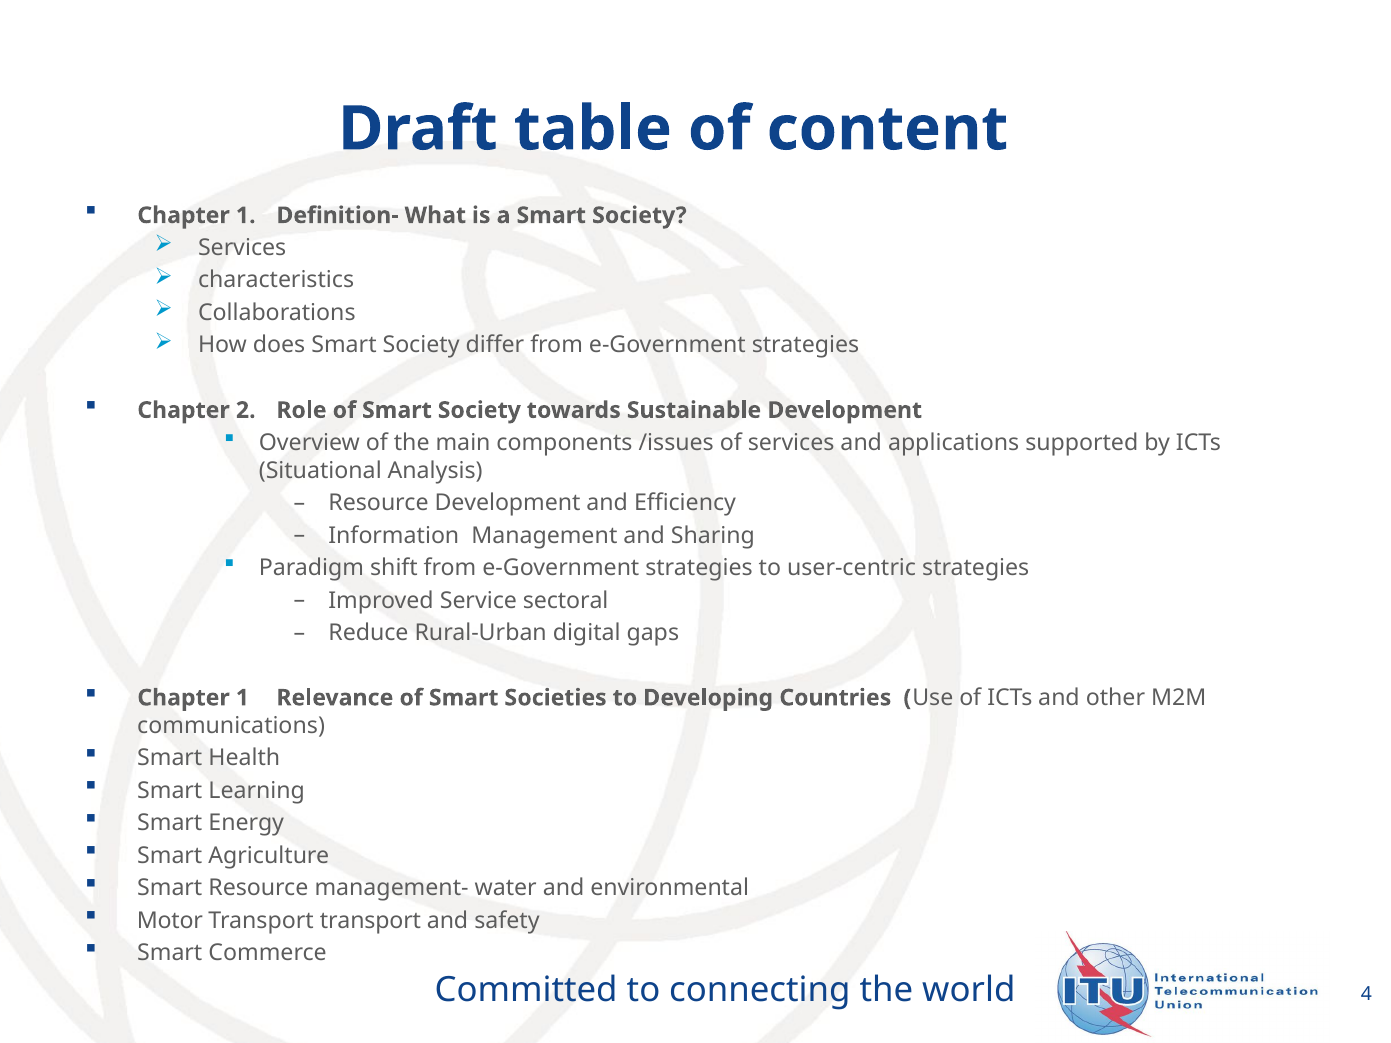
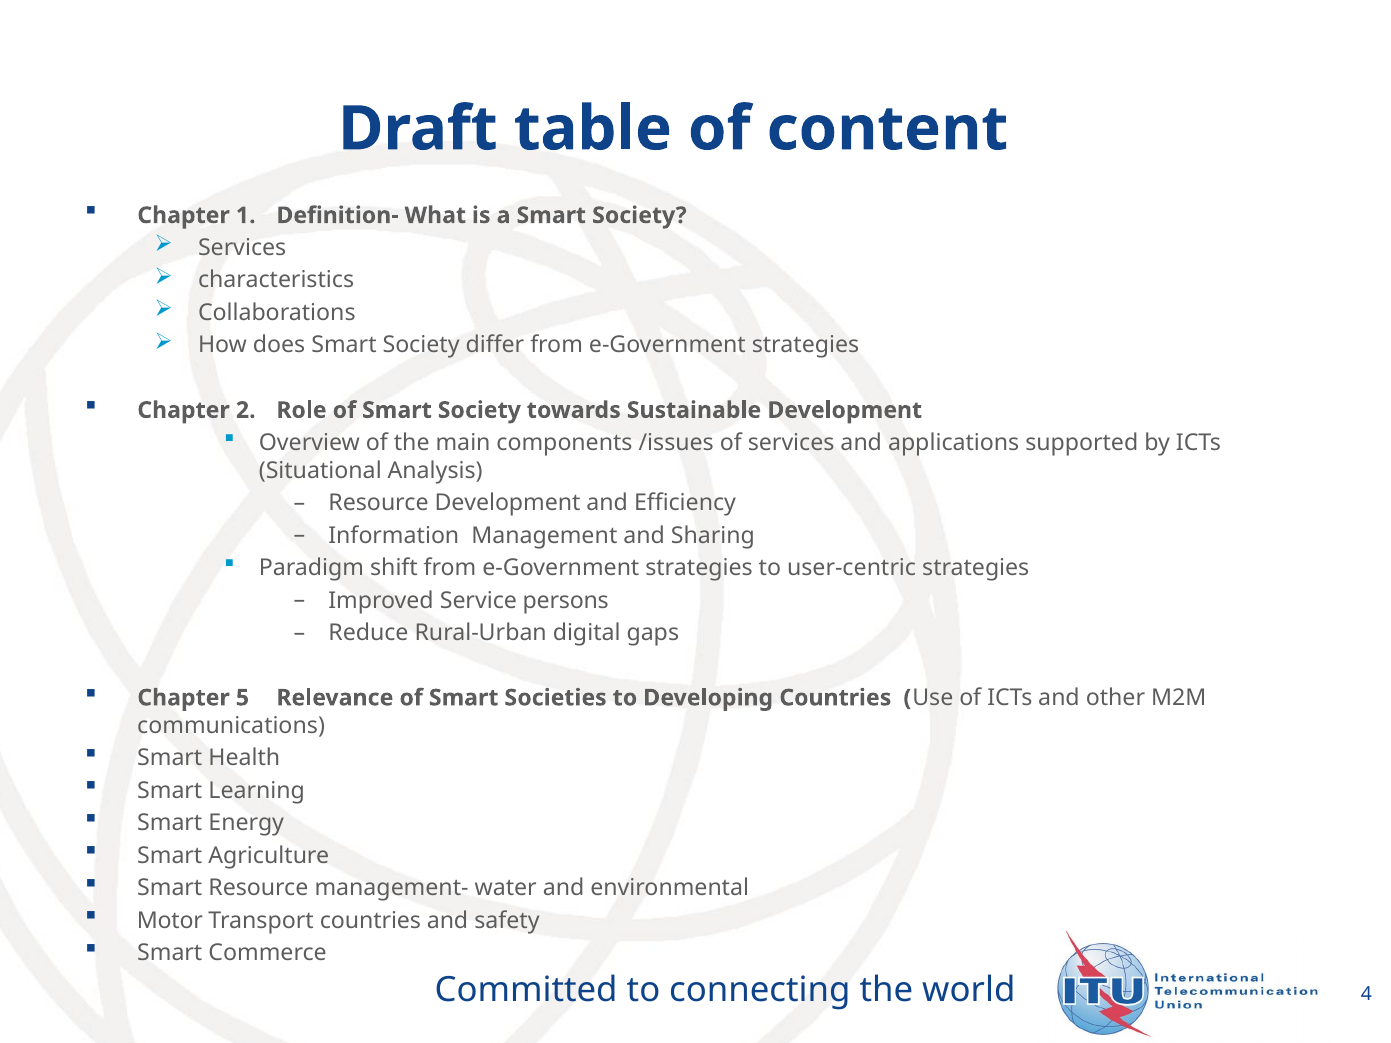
sectoral: sectoral -> persons
1 at (242, 698): 1 -> 5
Transport transport: transport -> countries
